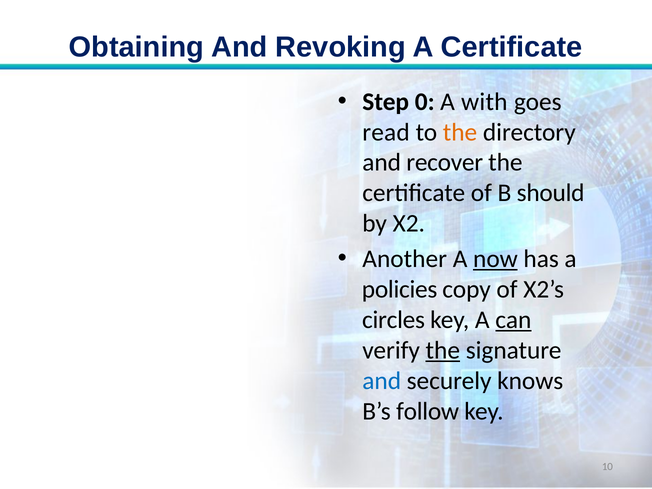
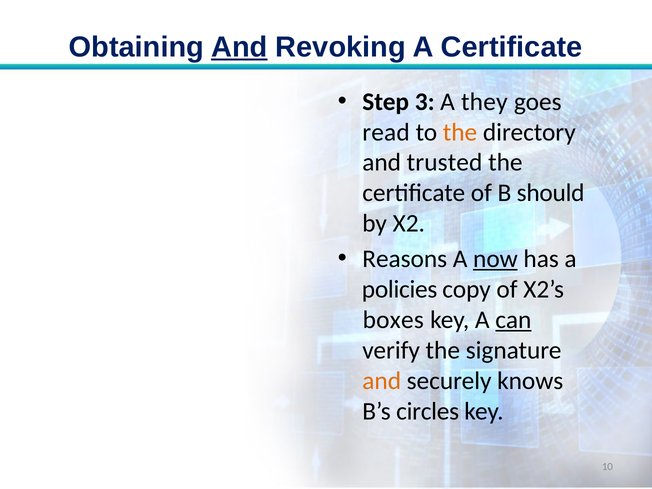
And at (239, 47) underline: none -> present
0: 0 -> 3
with: with -> they
recover: recover -> trusted
Another: Another -> Reasons
circles: circles -> boxes
the at (443, 350) underline: present -> none
and at (382, 381) colour: blue -> orange
follow: follow -> circles
